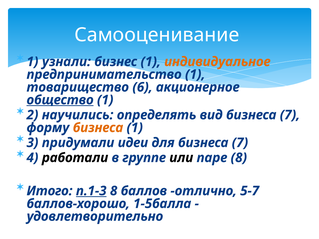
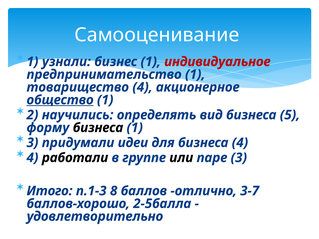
индивидуальное colour: orange -> red
товарищество 6: 6 -> 4
вид бизнеса 7: 7 -> 5
бизнеса at (98, 128) colour: orange -> black
для бизнеса 7: 7 -> 4
паре 8: 8 -> 3
п.1-3 underline: present -> none
5-7: 5-7 -> 3-7
1-5балла: 1-5балла -> 2-5балла
